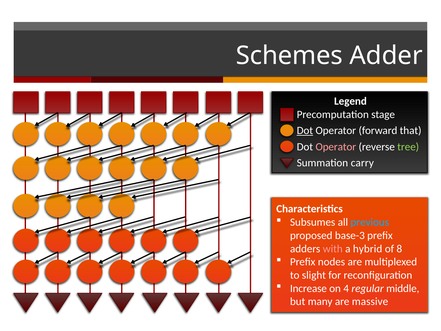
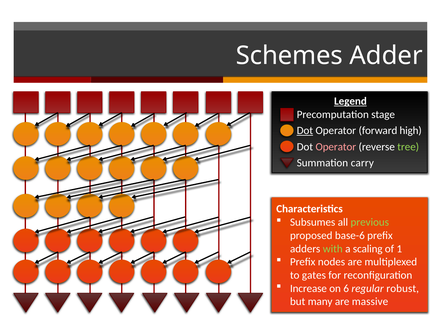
Legend underline: none -> present
that: that -> high
previous colour: light blue -> light green
base-3: base-3 -> base-6
with colour: pink -> light green
hybrid: hybrid -> scaling
8: 8 -> 1
slight: slight -> gates
4: 4 -> 6
middle: middle -> robust
